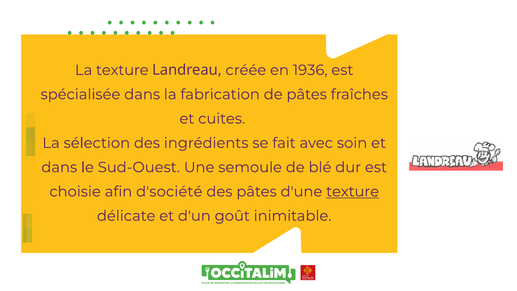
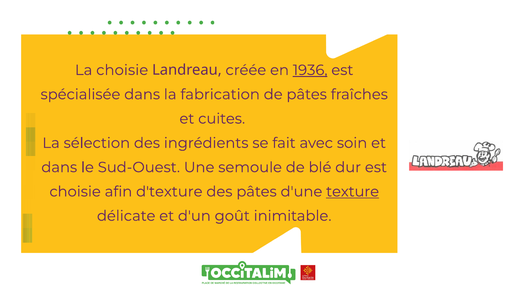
La texture: texture -> choisie
1936 underline: none -> present
d'société: d'société -> d'texture
